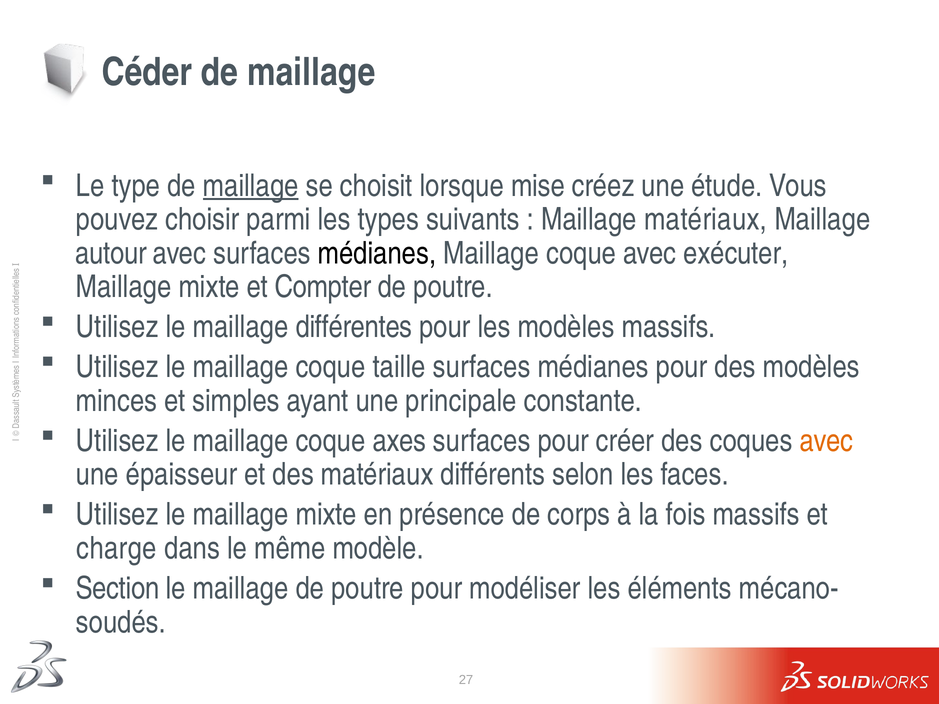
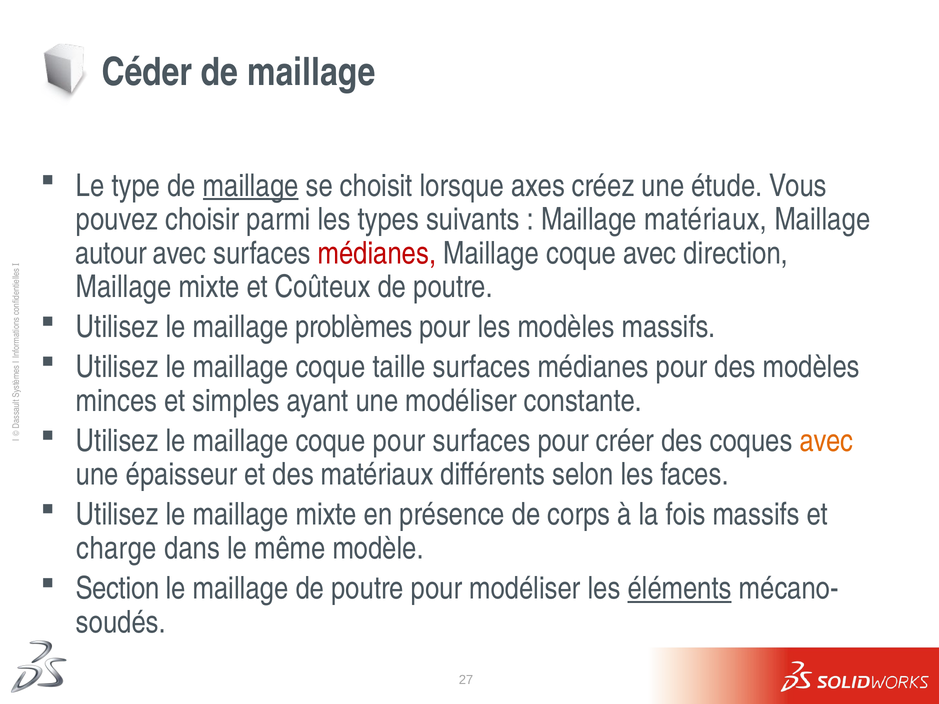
mise: mise -> axes
médianes at (377, 253) colour: black -> red
exécuter: exécuter -> direction
Compter: Compter -> Coûteux
différentes: différentes -> problèmes
une principale: principale -> modéliser
coque axes: axes -> pour
éléments underline: none -> present
